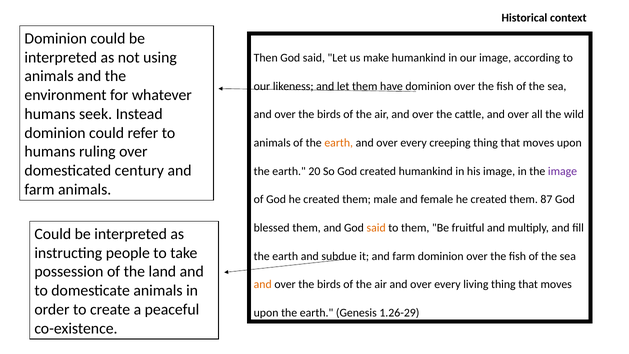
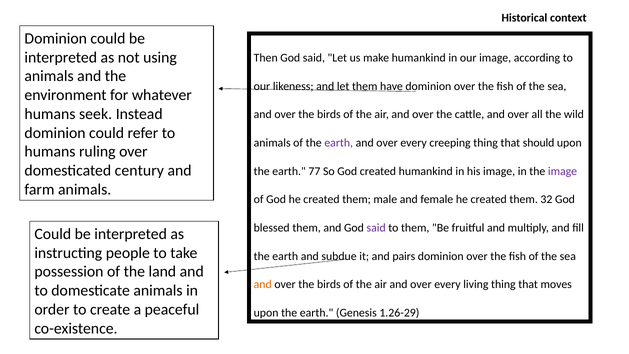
earth at (339, 143) colour: orange -> purple
creeping thing that moves: moves -> should
20: 20 -> 77
87: 87 -> 32
said at (376, 228) colour: orange -> purple
it and farm: farm -> pairs
